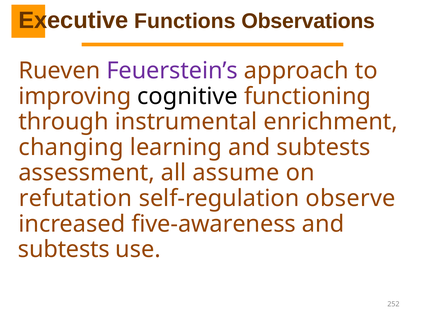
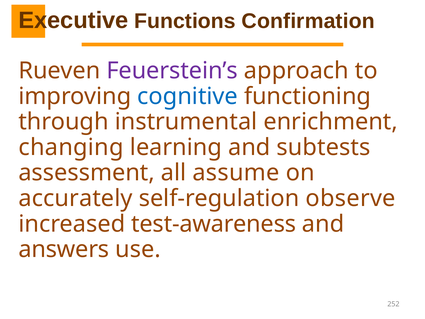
Observations: Observations -> Confirmation
cognitive colour: black -> blue
refutation: refutation -> accurately
five-awareness: five-awareness -> test-awareness
subtests at (64, 249): subtests -> answers
